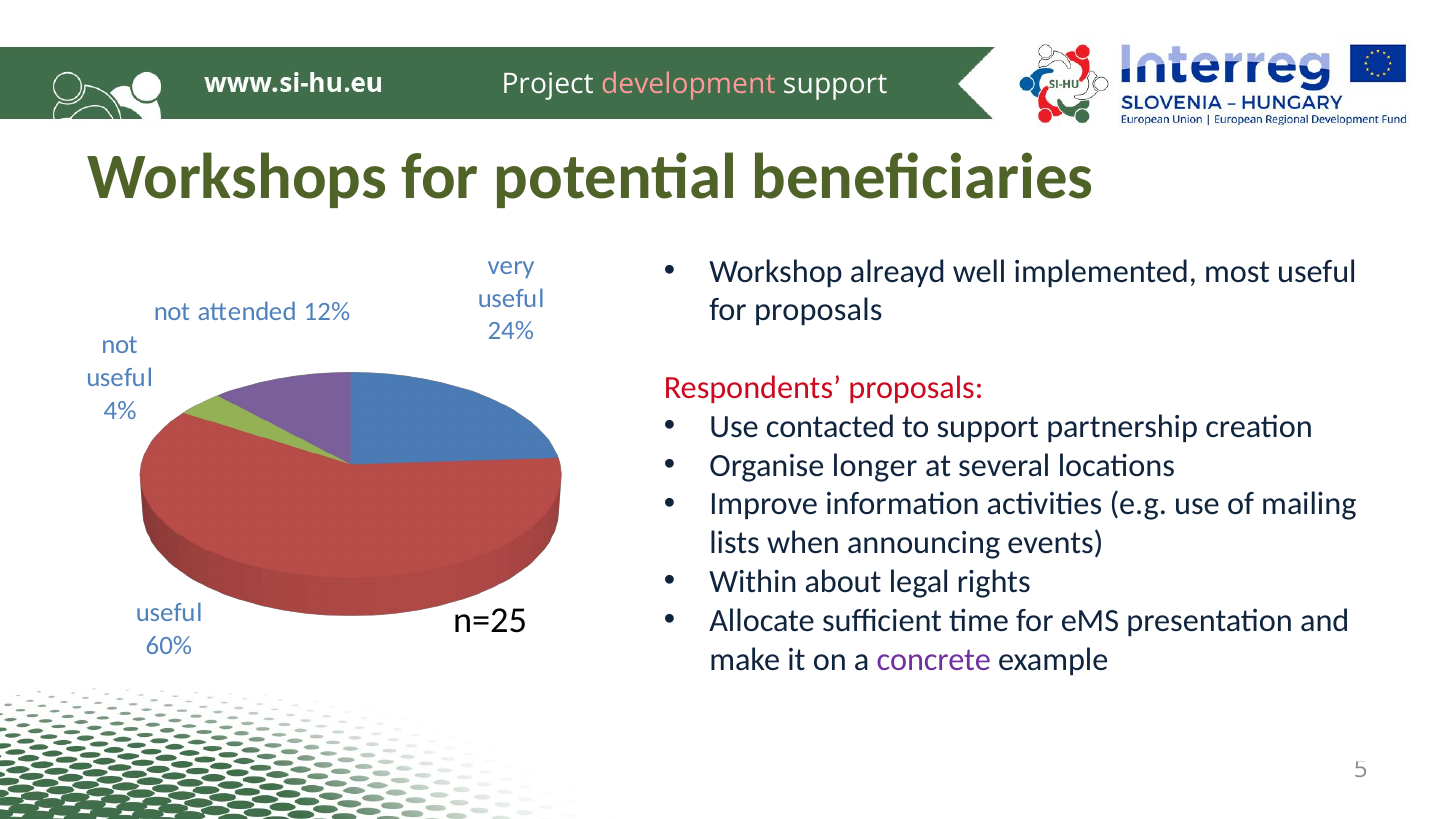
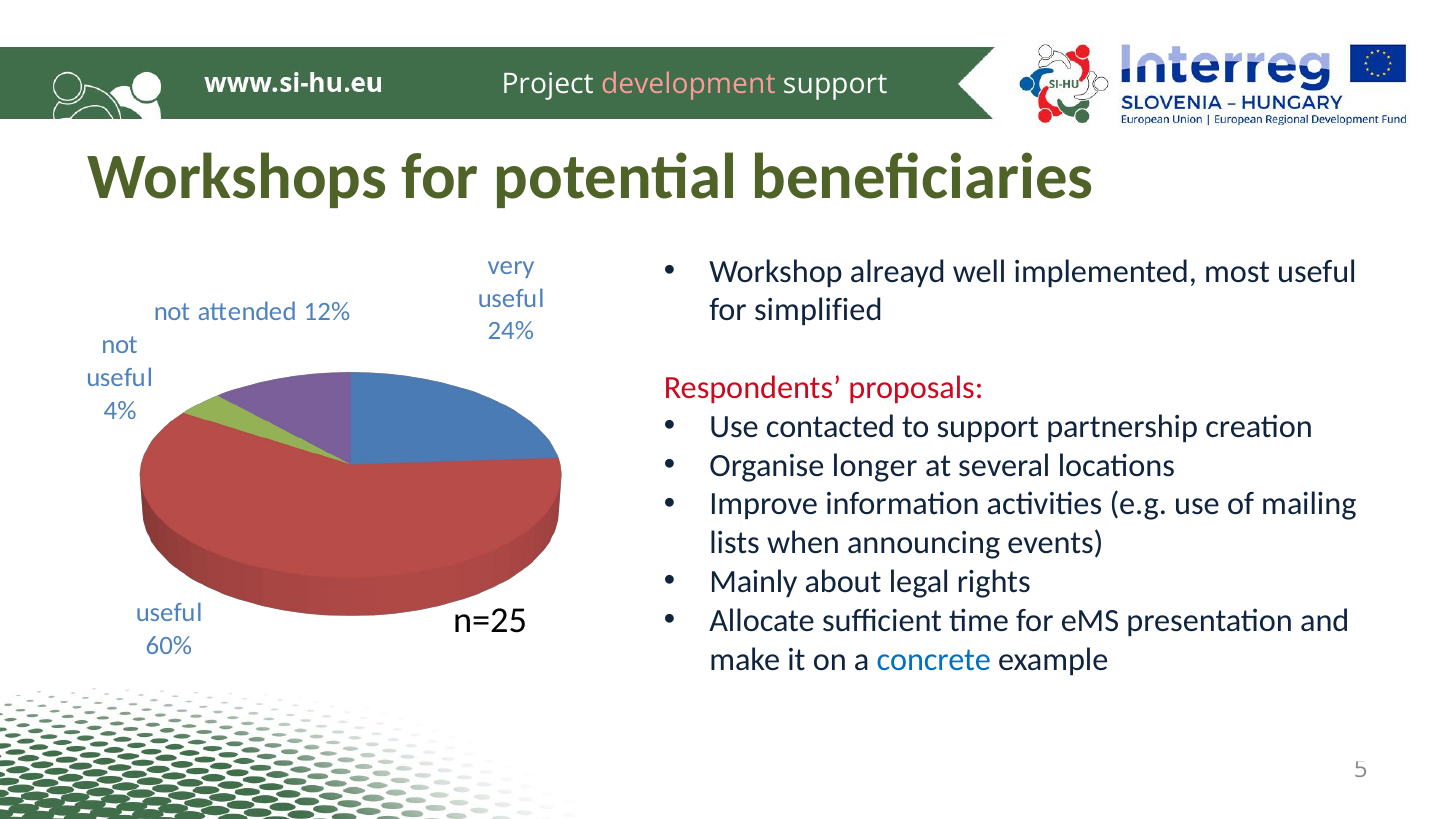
for proposals: proposals -> simplified
Within: Within -> Mainly
concrete colour: purple -> blue
